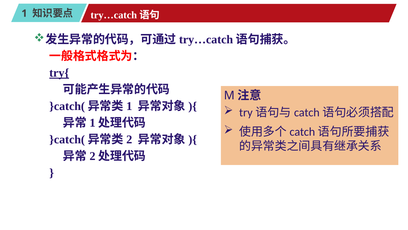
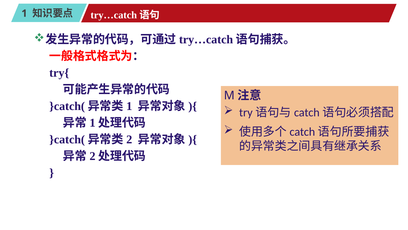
try{ underline: present -> none
